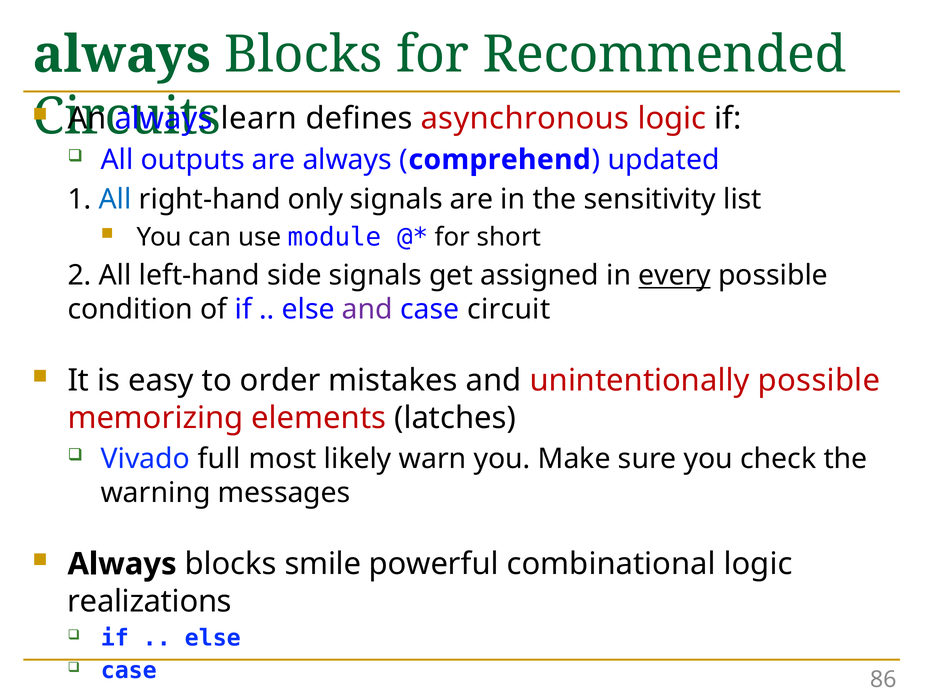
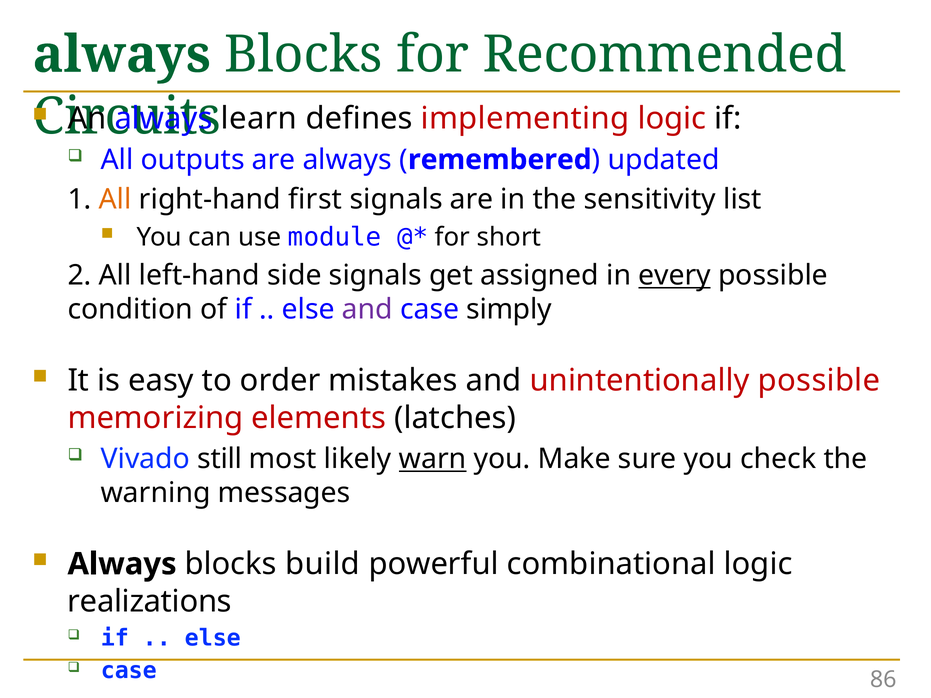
asynchronous: asynchronous -> implementing
comprehend: comprehend -> remembered
All at (115, 200) colour: blue -> orange
only: only -> first
circuit: circuit -> simply
full: full -> still
warn underline: none -> present
smile: smile -> build
